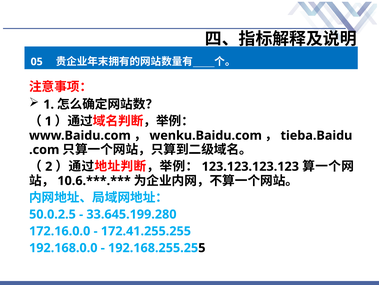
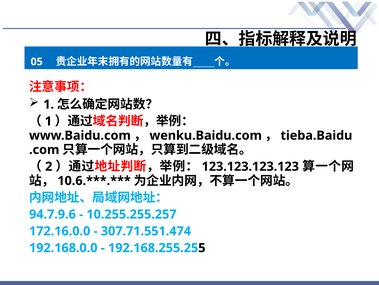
50.0.2.5: 50.0.2.5 -> 94.7.9.6
33.645.199.280: 33.645.199.280 -> 10.255.255.257
172.41.255.255: 172.41.255.255 -> 307.71.551.474
